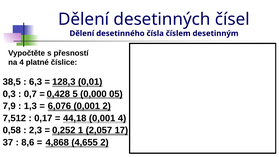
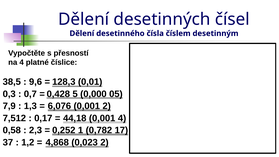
6,3: 6,3 -> 9,6
2,057: 2,057 -> 0,782
8,6: 8,6 -> 1,2
4,655: 4,655 -> 0,023
